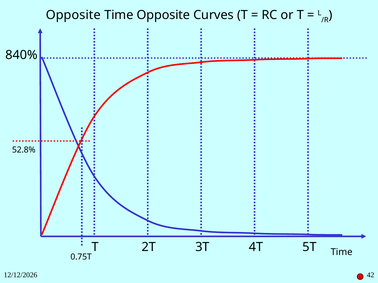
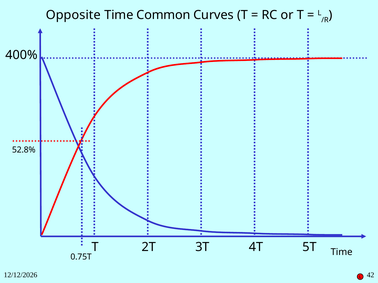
Time Opposite: Opposite -> Common
840%: 840% -> 400%
